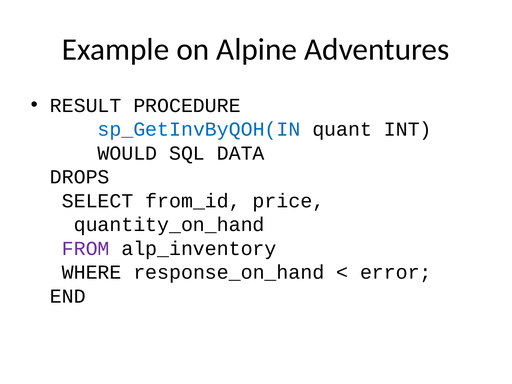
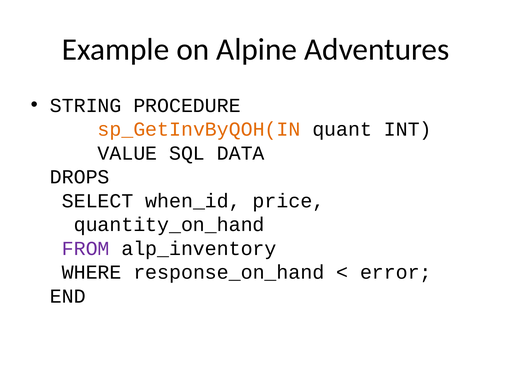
RESULT: RESULT -> STRING
sp_GetInvByQOH(IN colour: blue -> orange
WOULD: WOULD -> VALUE
from_id: from_id -> when_id
